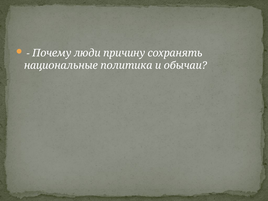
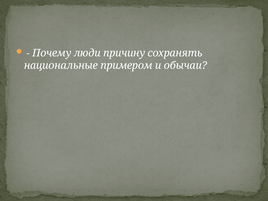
политика: политика -> примером
